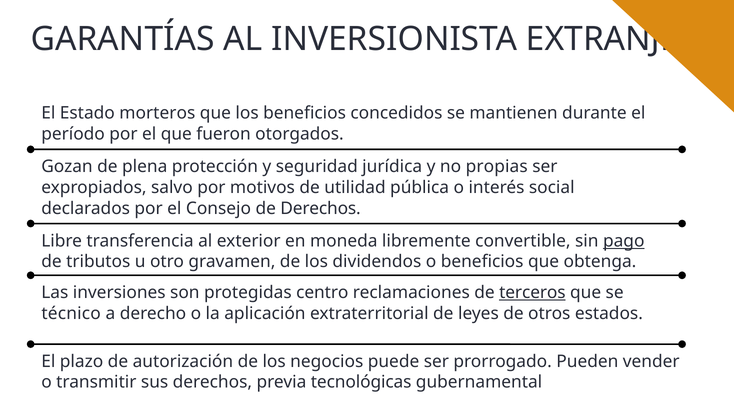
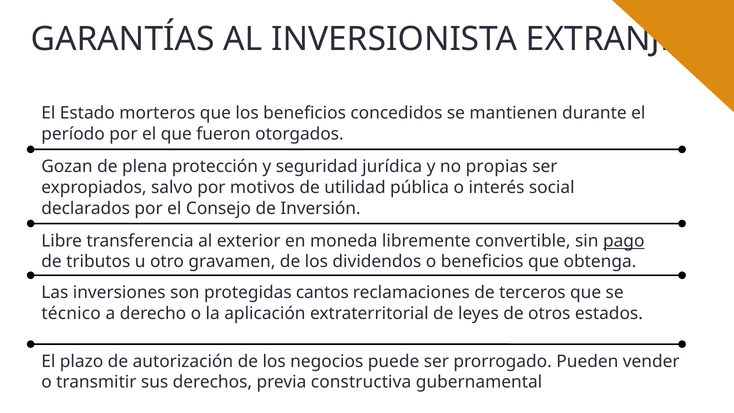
de Derechos: Derechos -> Inversión
centro: centro -> cantos
terceros underline: present -> none
tecnológicas: tecnológicas -> constructiva
